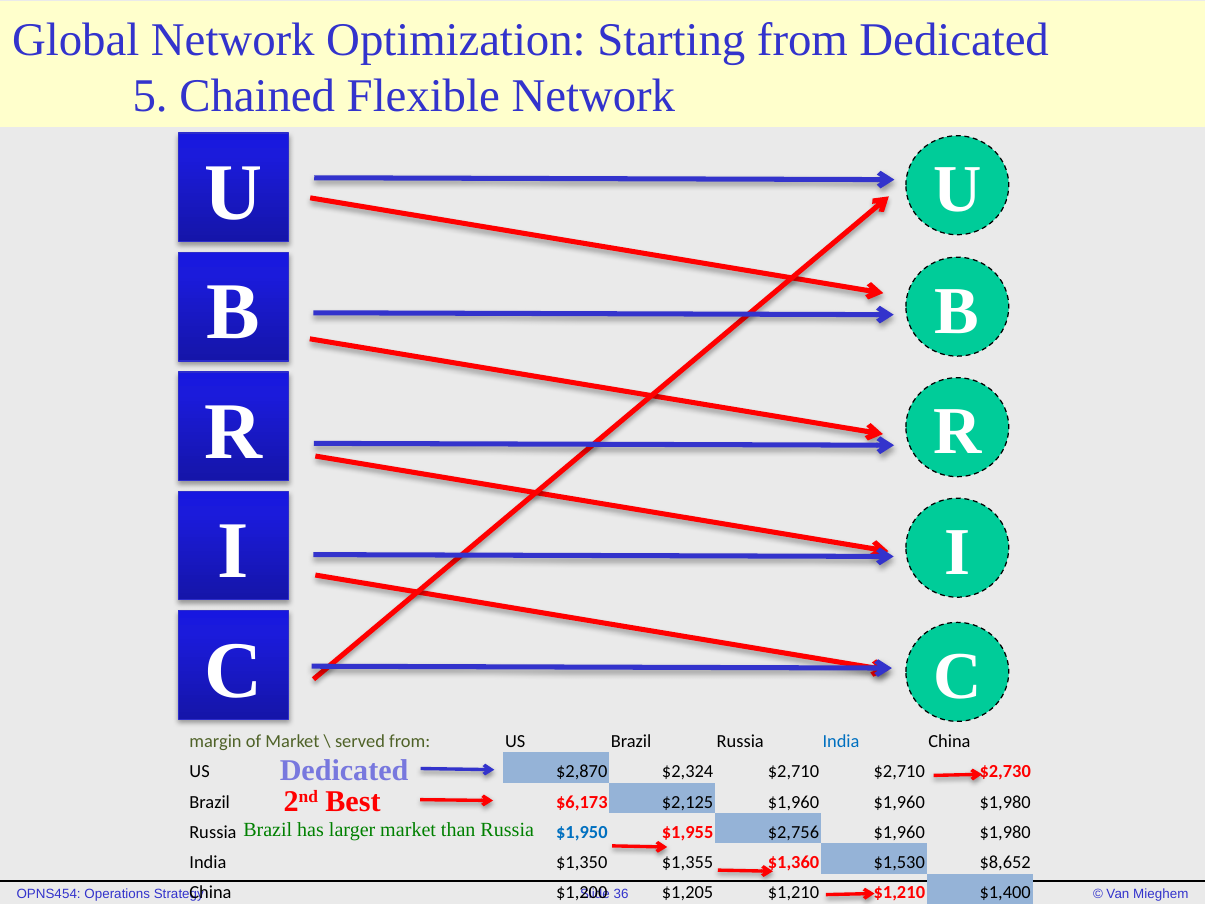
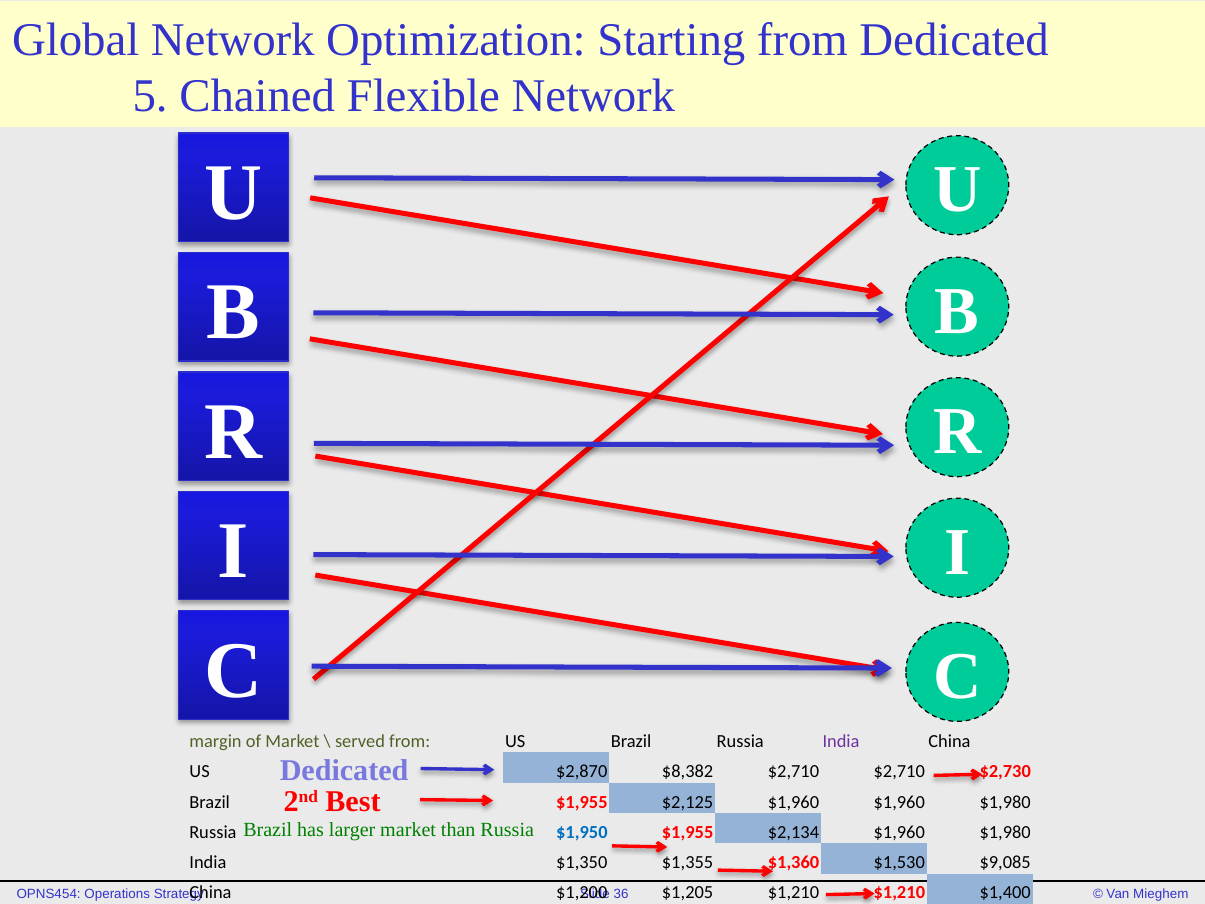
India at (841, 741) colour: blue -> purple
$2,324: $2,324 -> $8,382
Brazil $6,173: $6,173 -> $1,955
$2,756: $2,756 -> $2,134
$8,652: $8,652 -> $9,085
